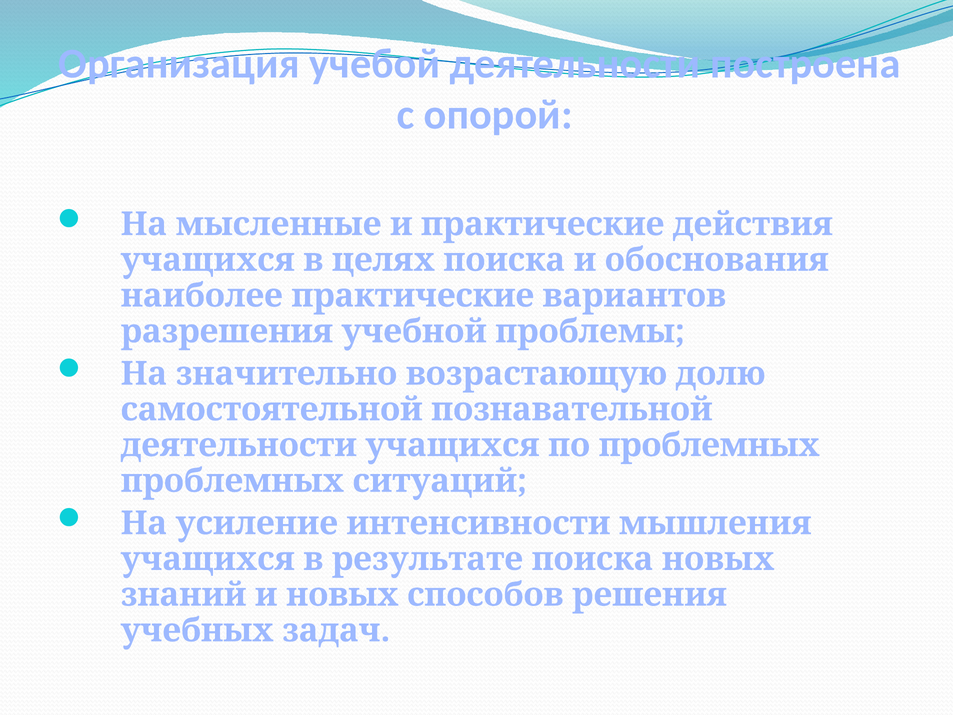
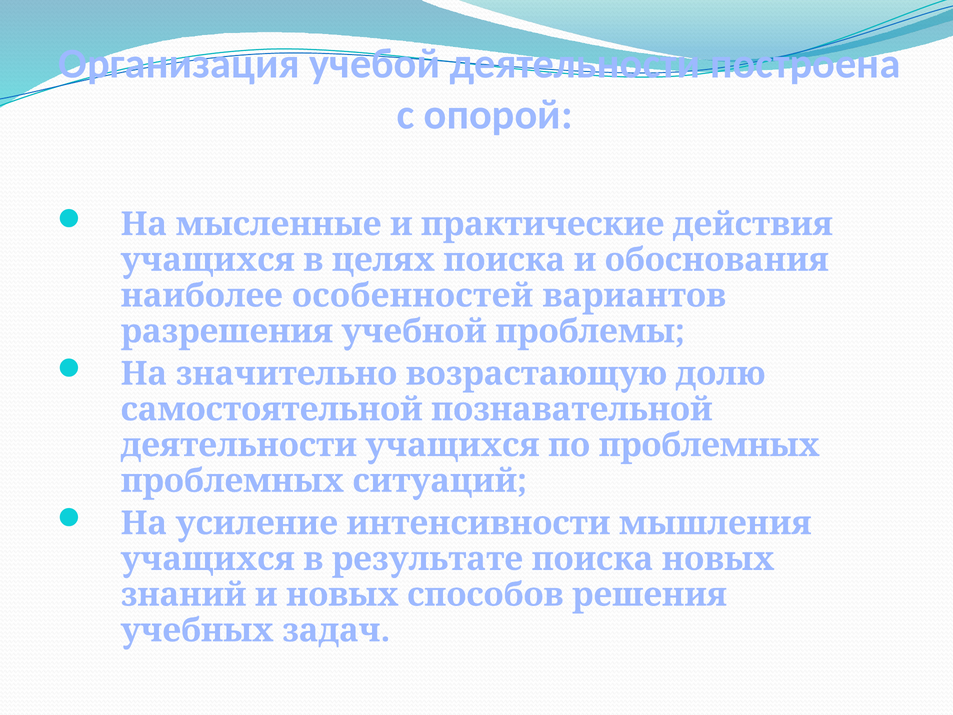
наиболее практические: практические -> особенностей
